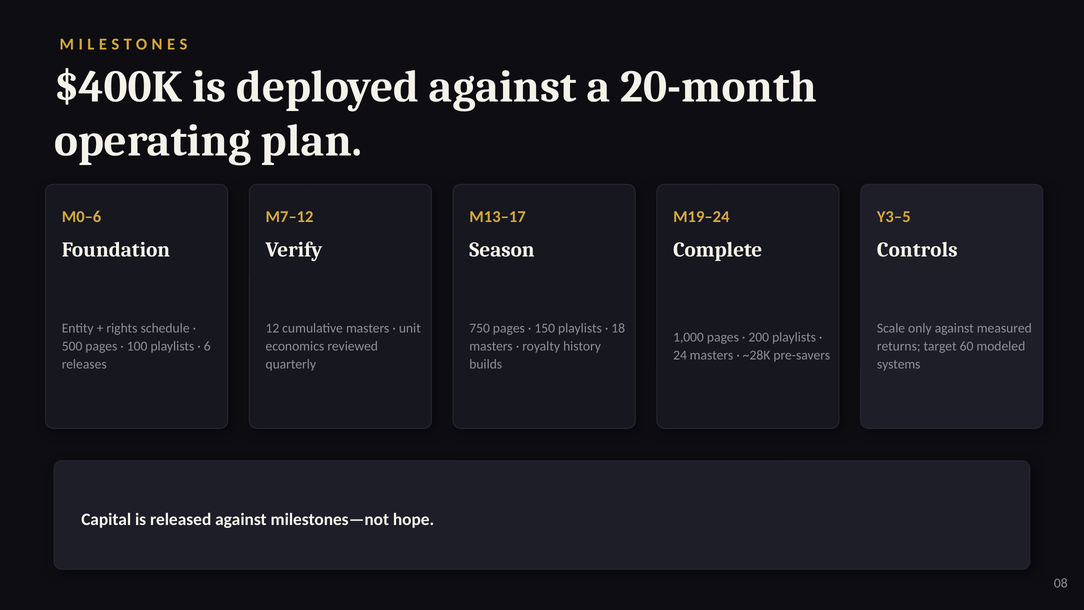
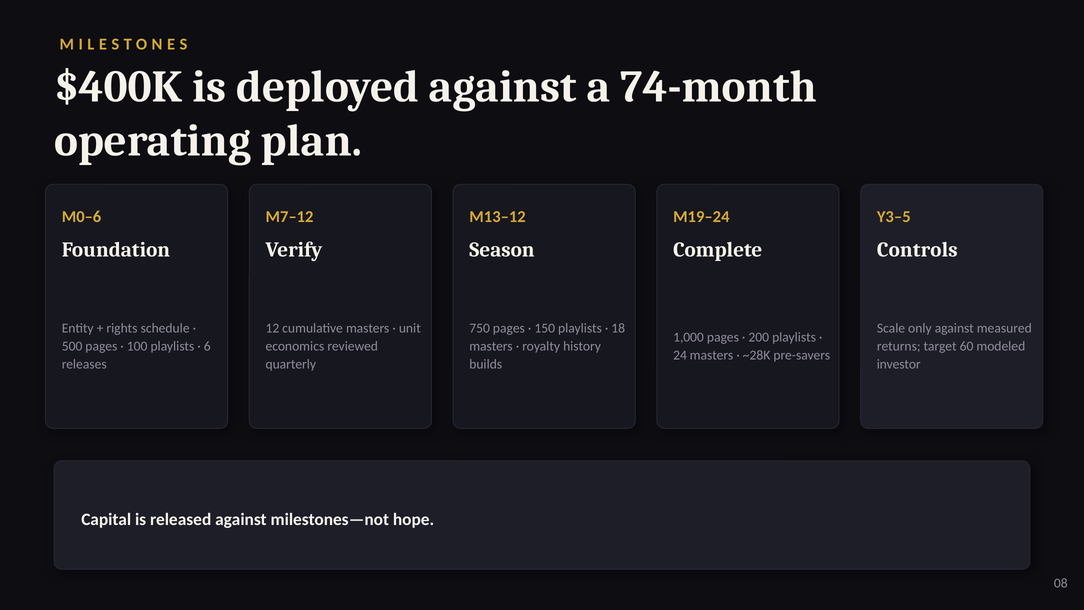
20-month: 20-month -> 74-month
M13–17: M13–17 -> M13–12
systems: systems -> investor
